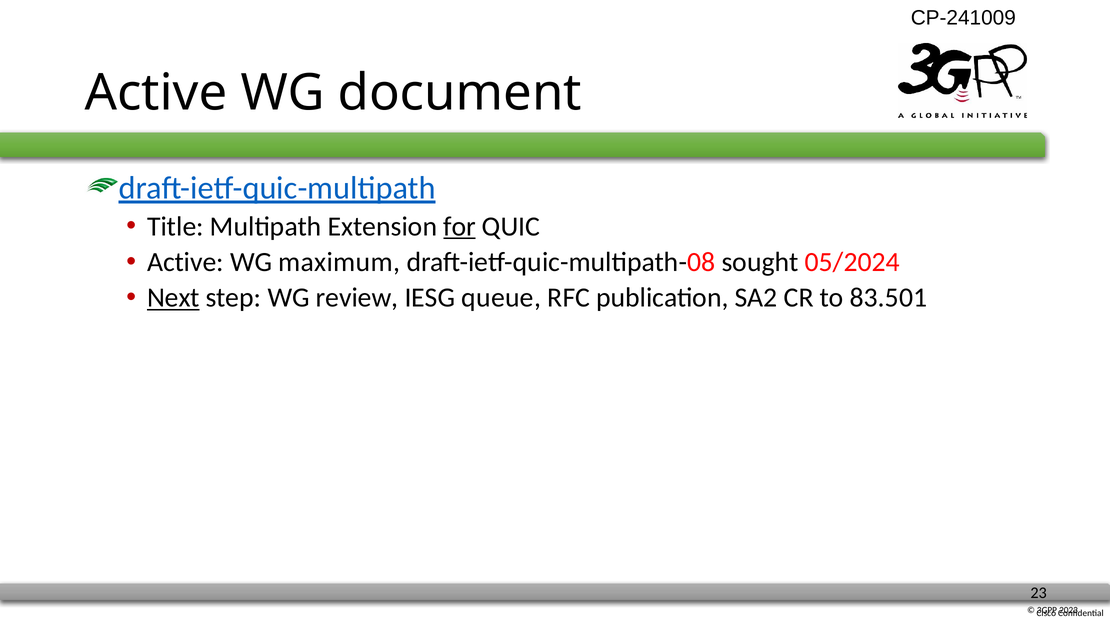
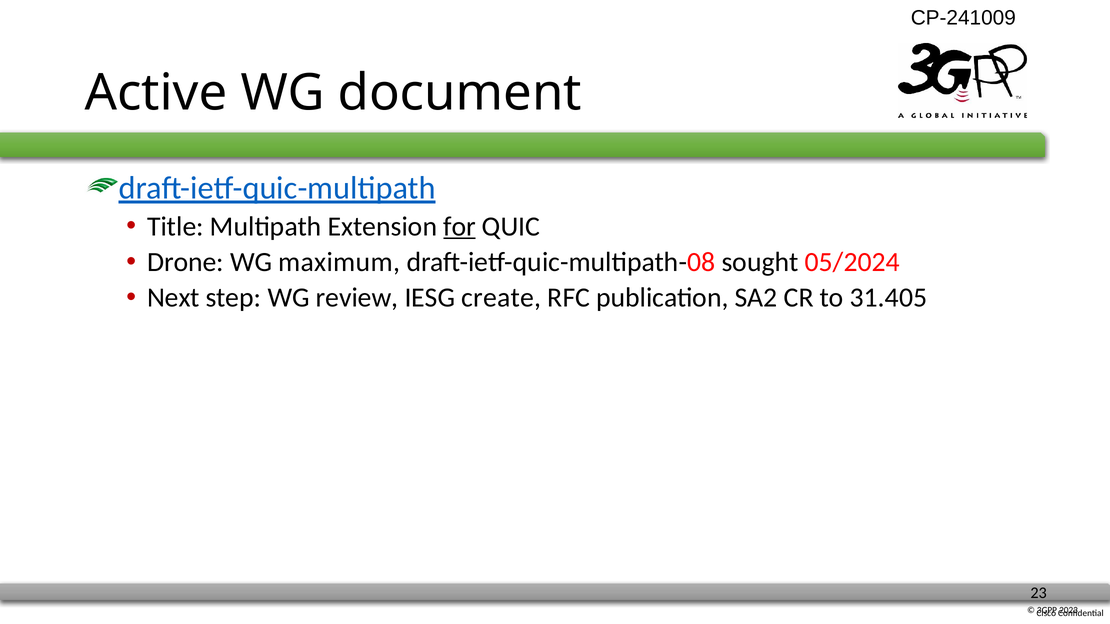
Active at (185, 262): Active -> Drone
Next underline: present -> none
queue: queue -> create
83.501: 83.501 -> 31.405
